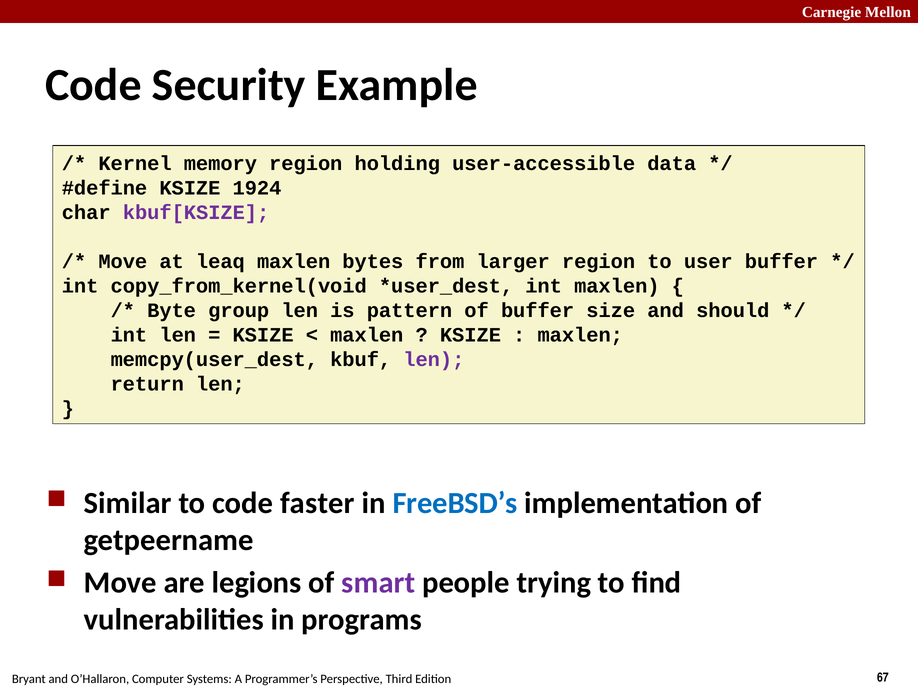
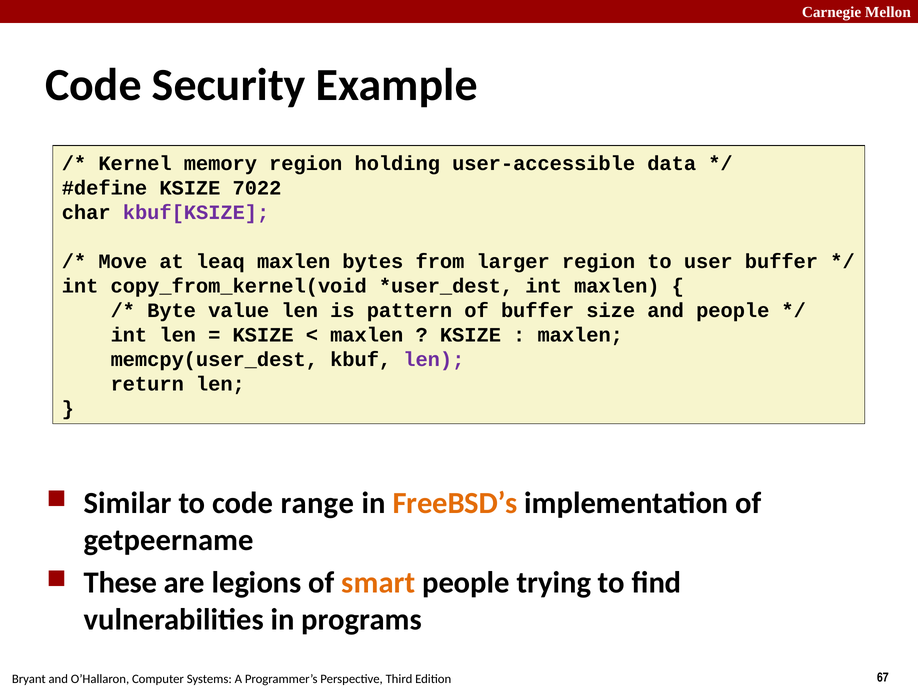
1924: 1924 -> 7022
group: group -> value
and should: should -> people
faster: faster -> range
FreeBSD’s colour: blue -> orange
Move at (120, 582): Move -> These
smart colour: purple -> orange
